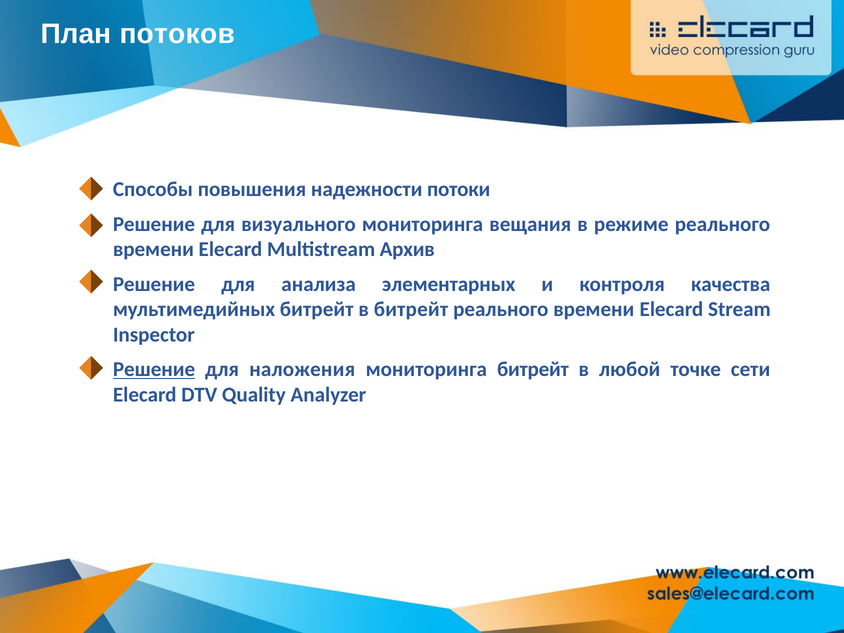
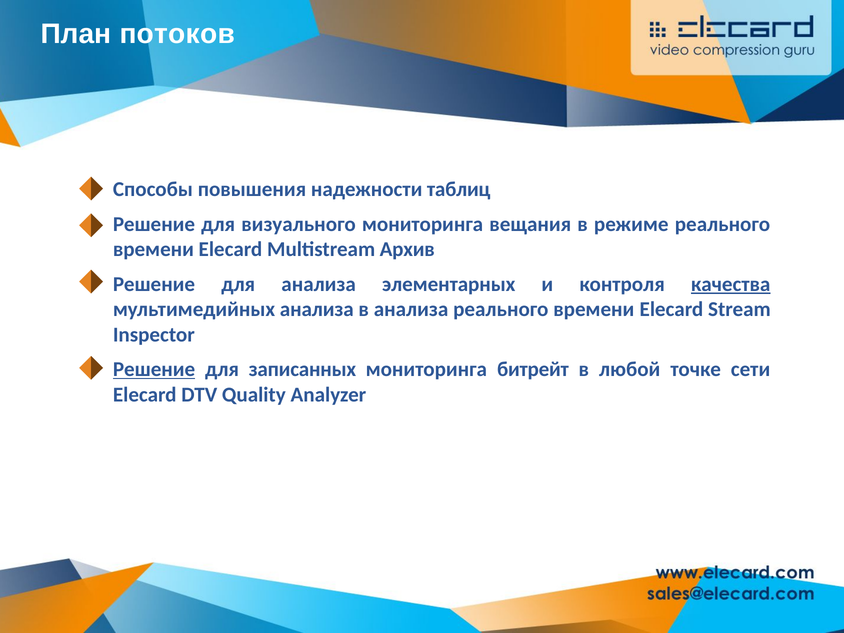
потоки: потоки -> таблиц
качества underline: none -> present
мультимедийных битрейт: битрейт -> анализа
в битрейт: битрейт -> анализа
наложения: наложения -> записанных
